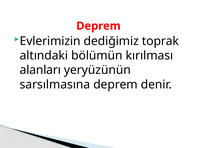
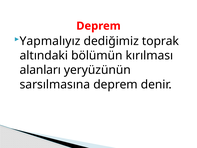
Evlerimizin: Evlerimizin -> Yapmalıyız
